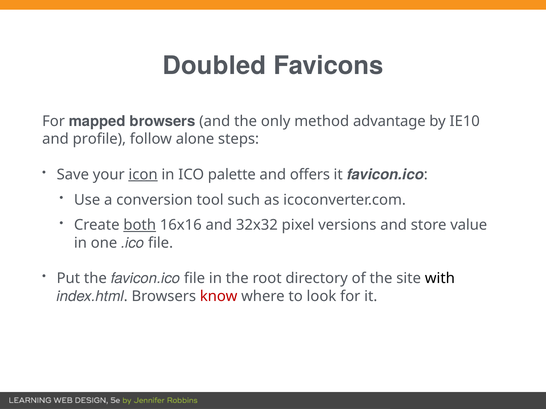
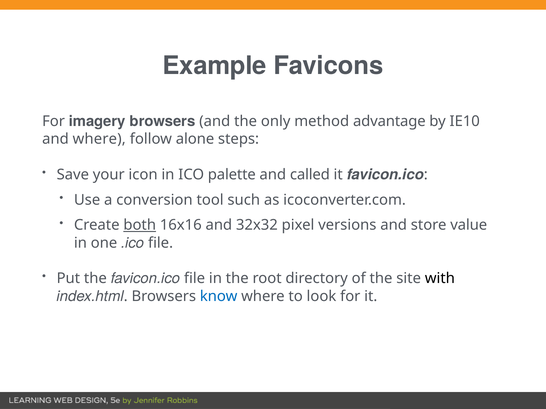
Doubled: Doubled -> Example
mapped: mapped -> imagery
and profile: profile -> where
icon underline: present -> none
offers: offers -> called
know colour: red -> blue
